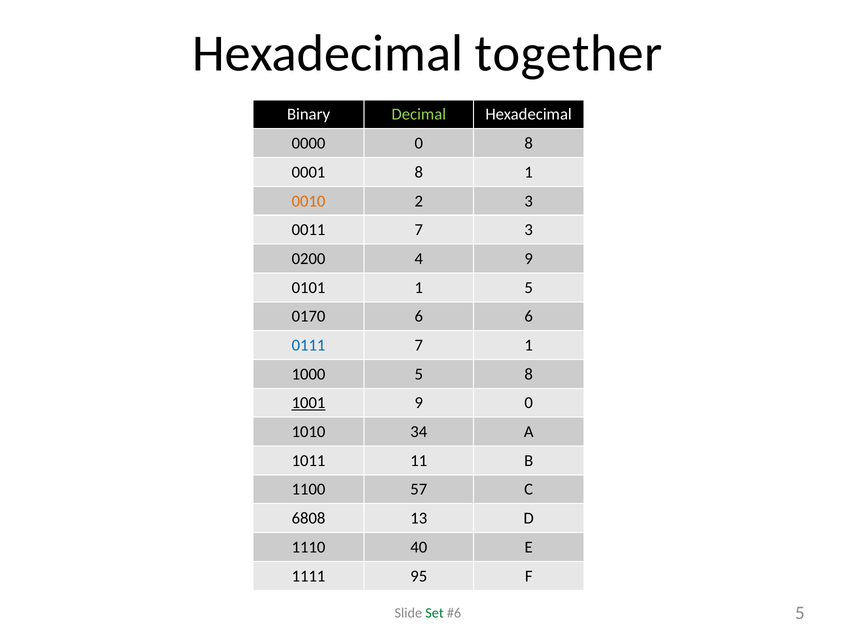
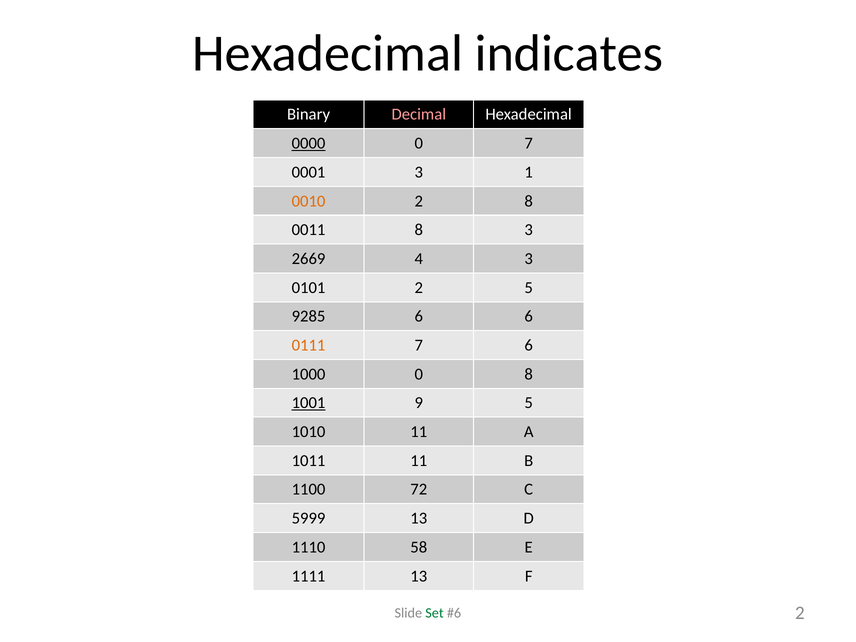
together: together -> indicates
Decimal colour: light green -> pink
0000 underline: none -> present
0 8: 8 -> 7
0001 8: 8 -> 3
2 3: 3 -> 8
0011 7: 7 -> 8
0200: 0200 -> 2669
4 9: 9 -> 3
0101 1: 1 -> 2
0170: 0170 -> 9285
0111 colour: blue -> orange
7 1: 1 -> 6
1000 5: 5 -> 0
9 0: 0 -> 5
1010 34: 34 -> 11
57: 57 -> 72
6808: 6808 -> 5999
40: 40 -> 58
1111 95: 95 -> 13
5 at (800, 613): 5 -> 2
